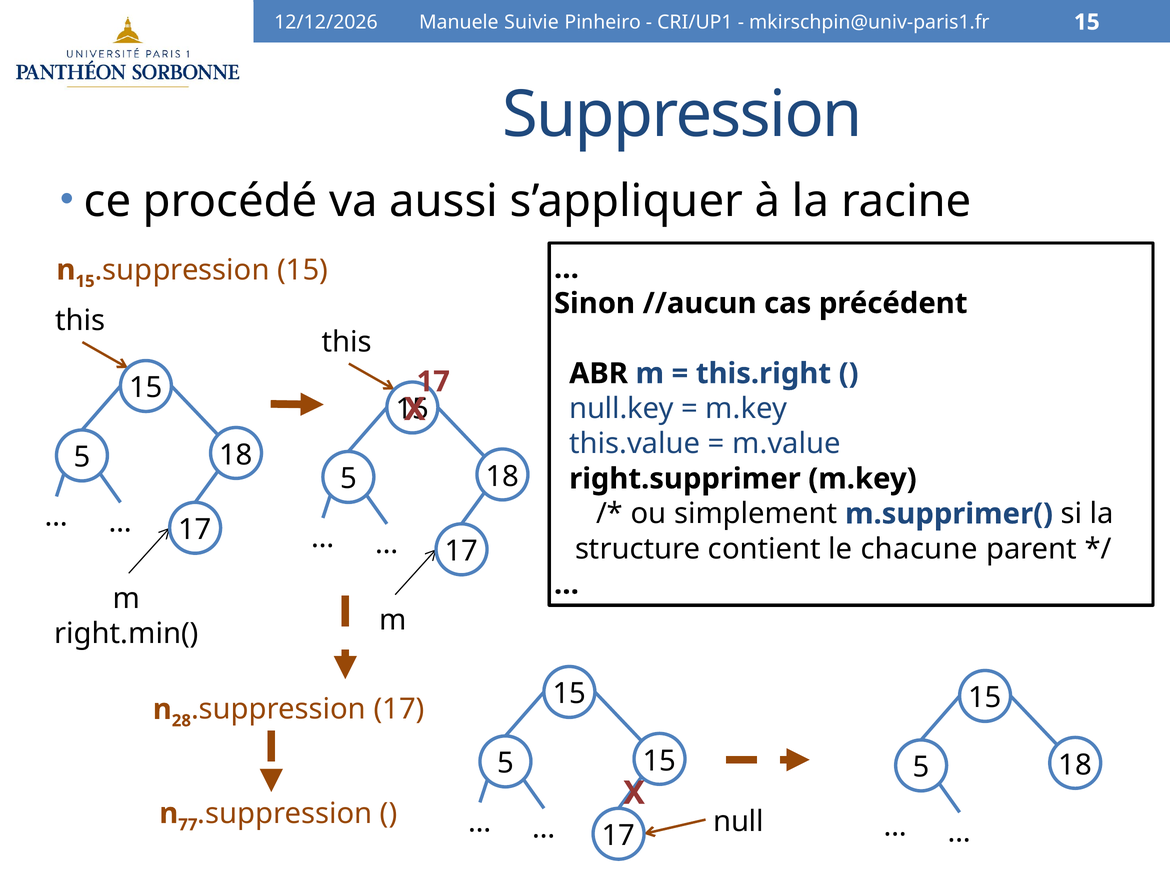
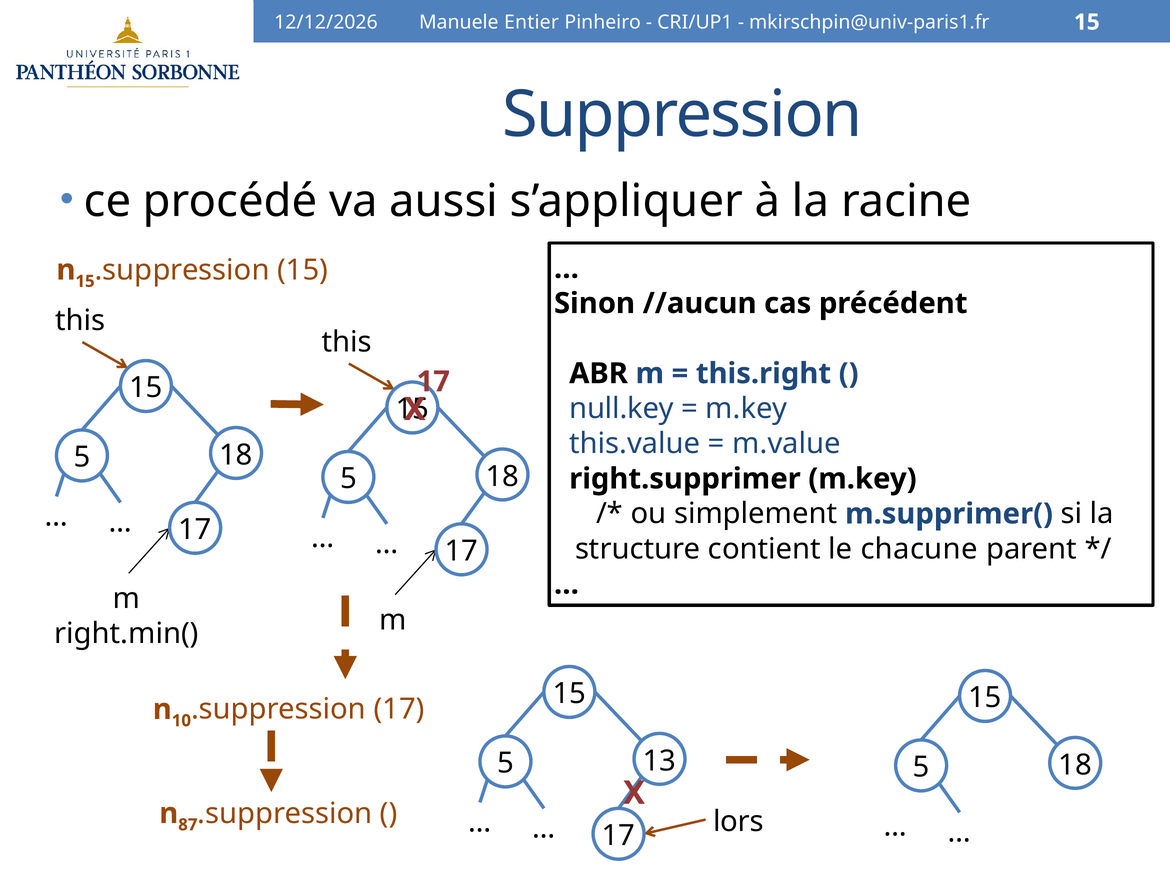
Suivie: Suivie -> Entier
28: 28 -> 10
5 15: 15 -> 13
77: 77 -> 87
null: null -> lors
